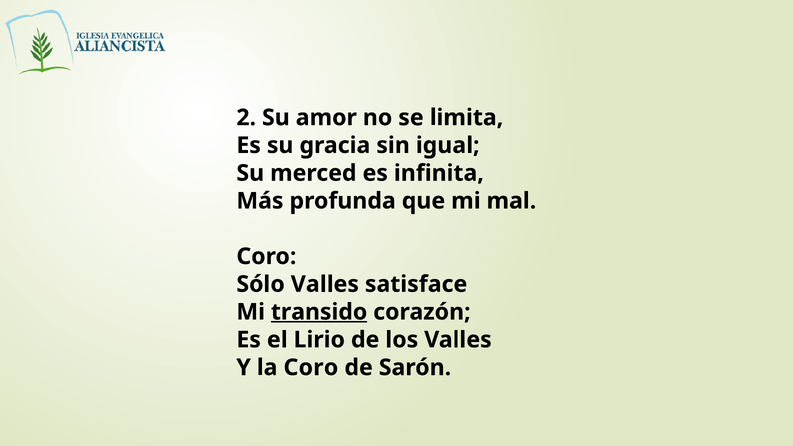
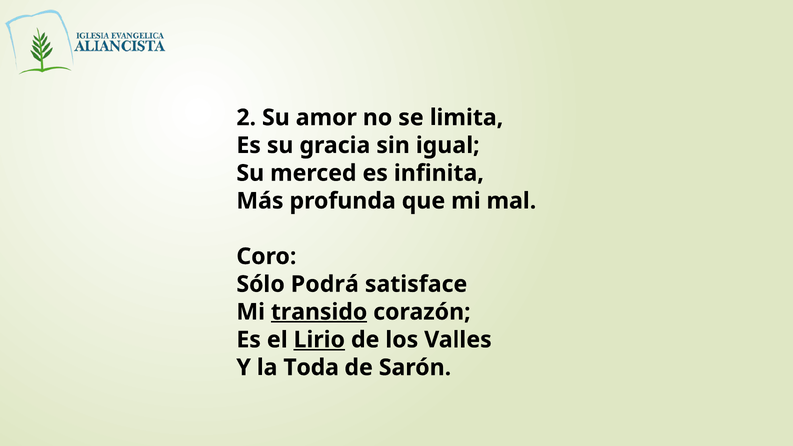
Sólo Valles: Valles -> Podrá
Lirio underline: none -> present
la Coro: Coro -> Toda
